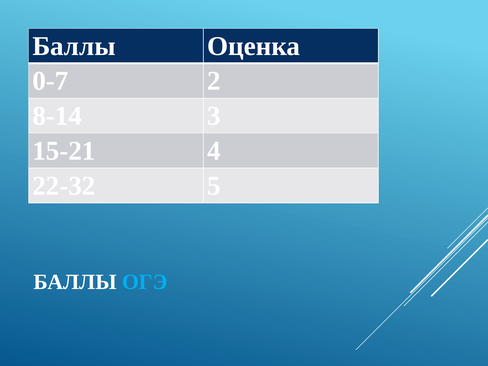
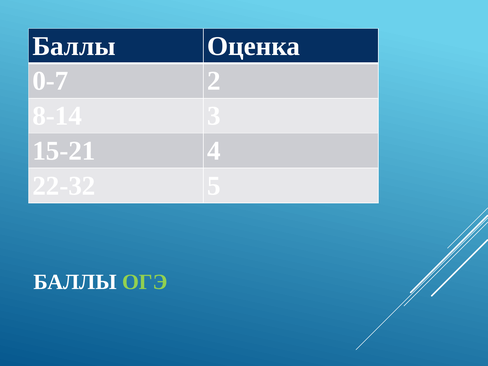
ОГЭ colour: light blue -> light green
